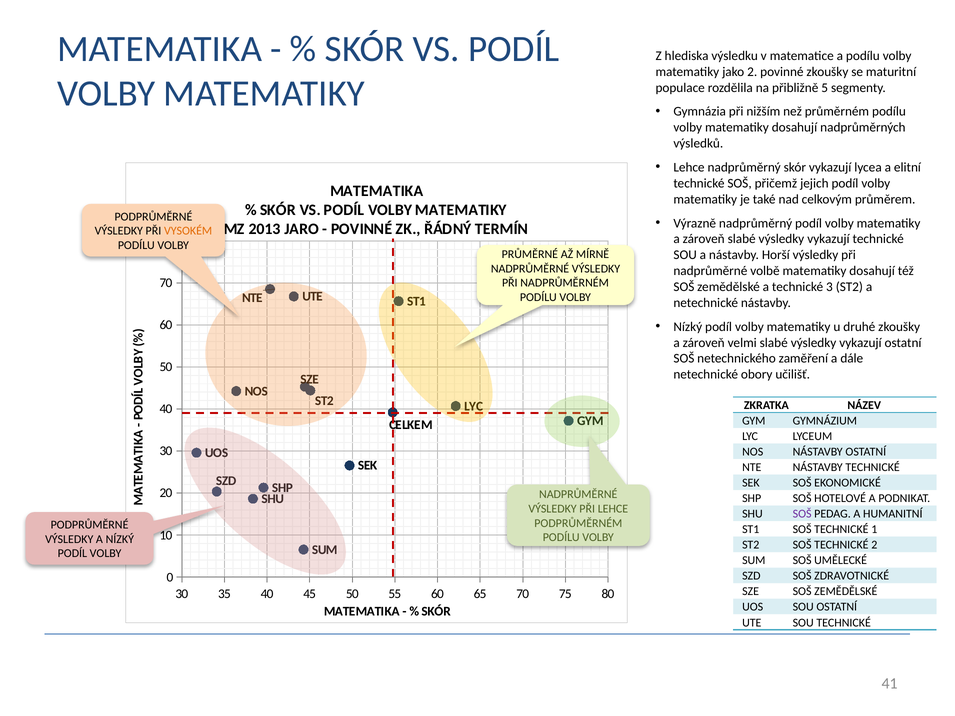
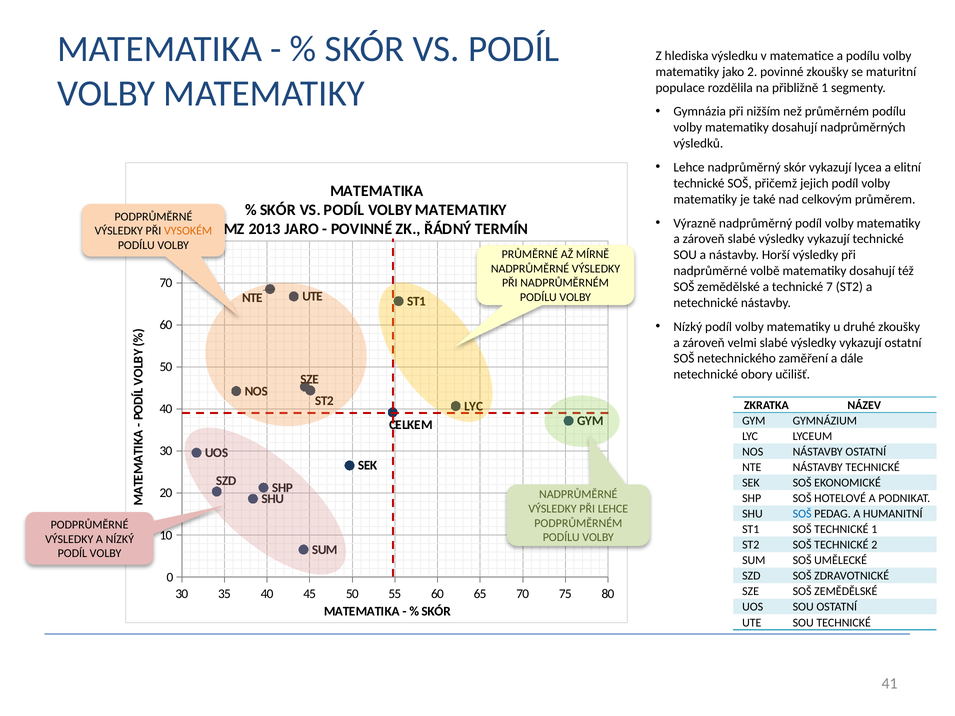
přibližně 5: 5 -> 1
3: 3 -> 7
SOŠ at (802, 514) colour: purple -> blue
